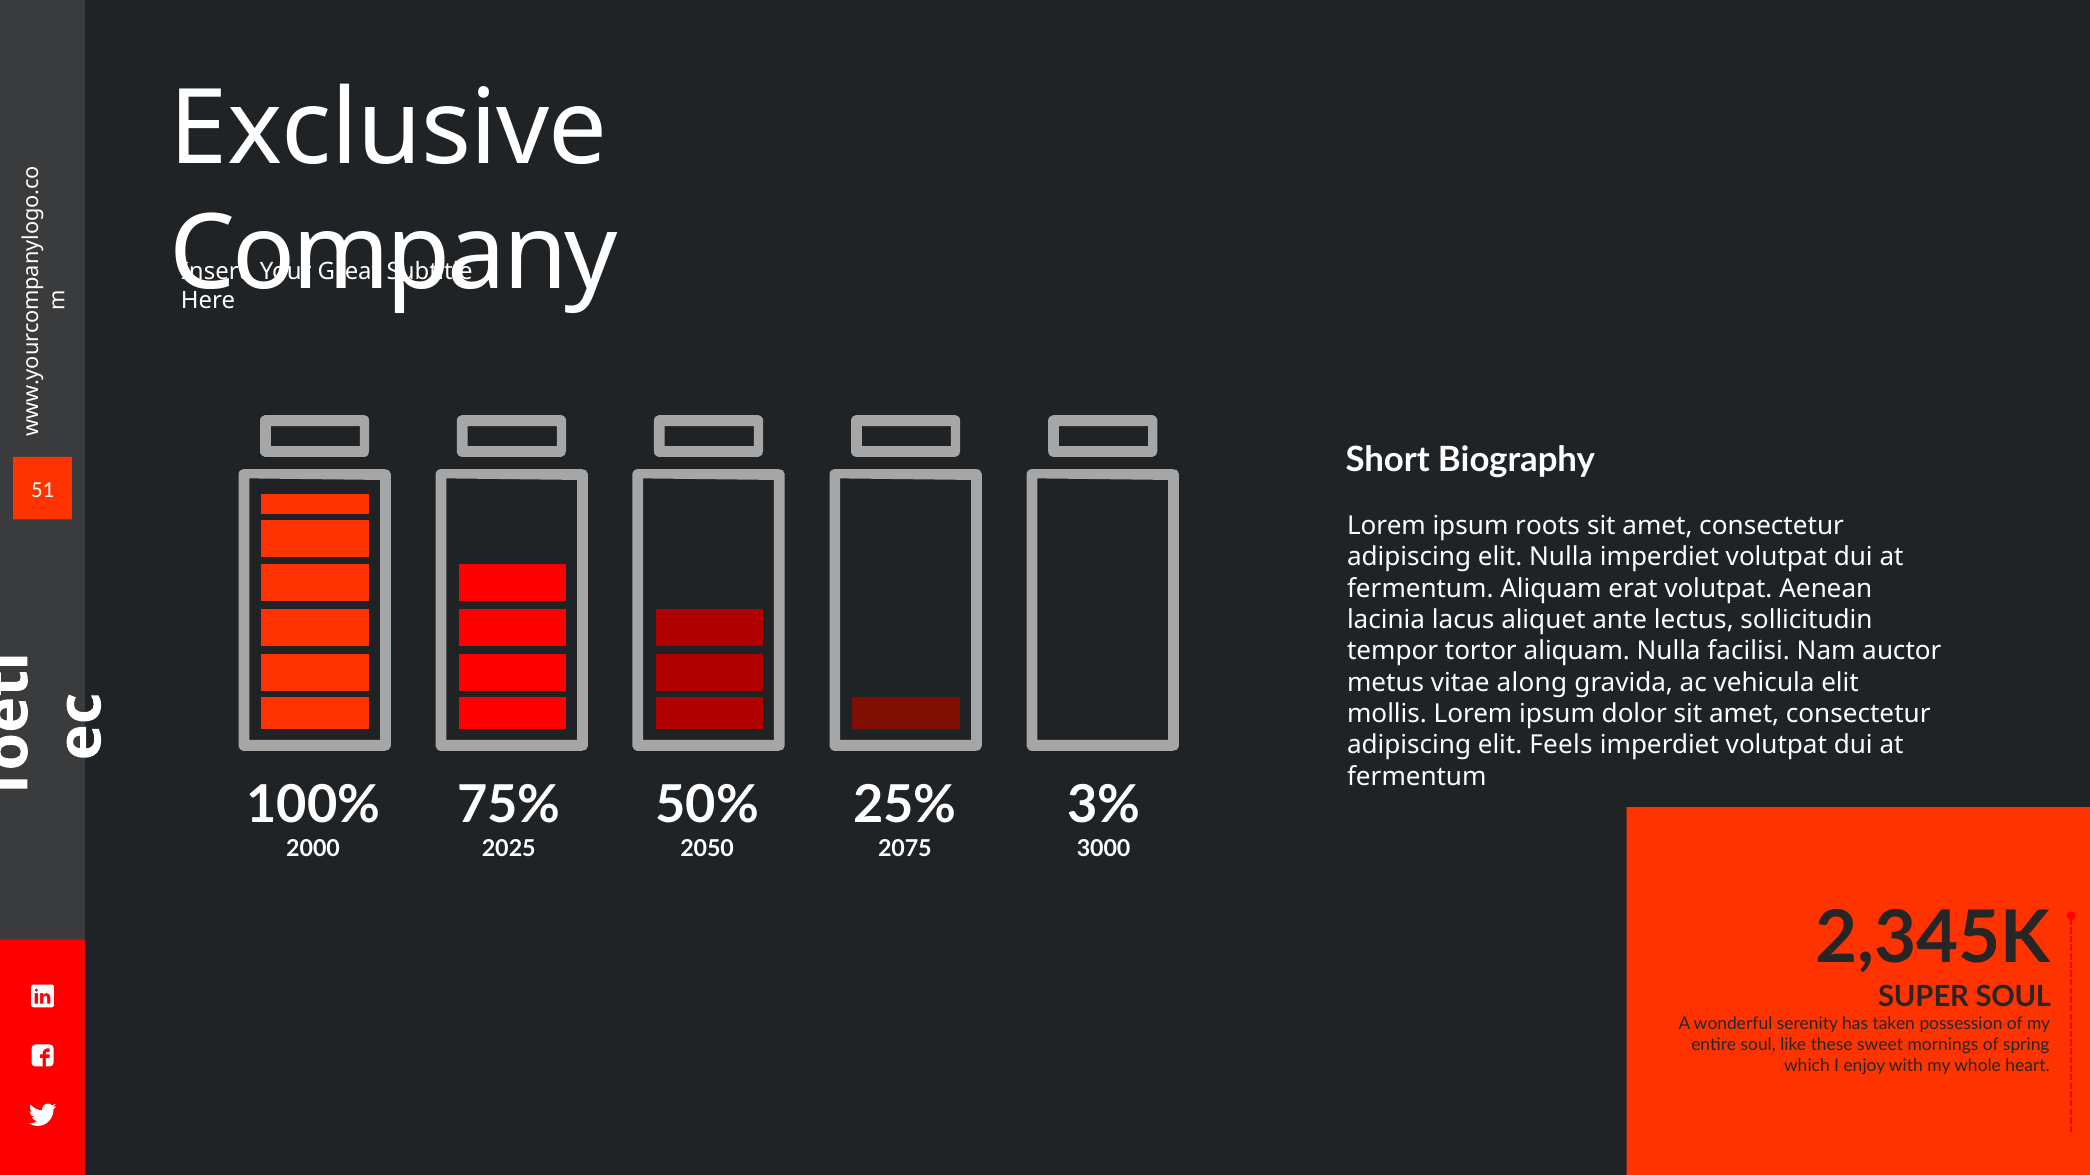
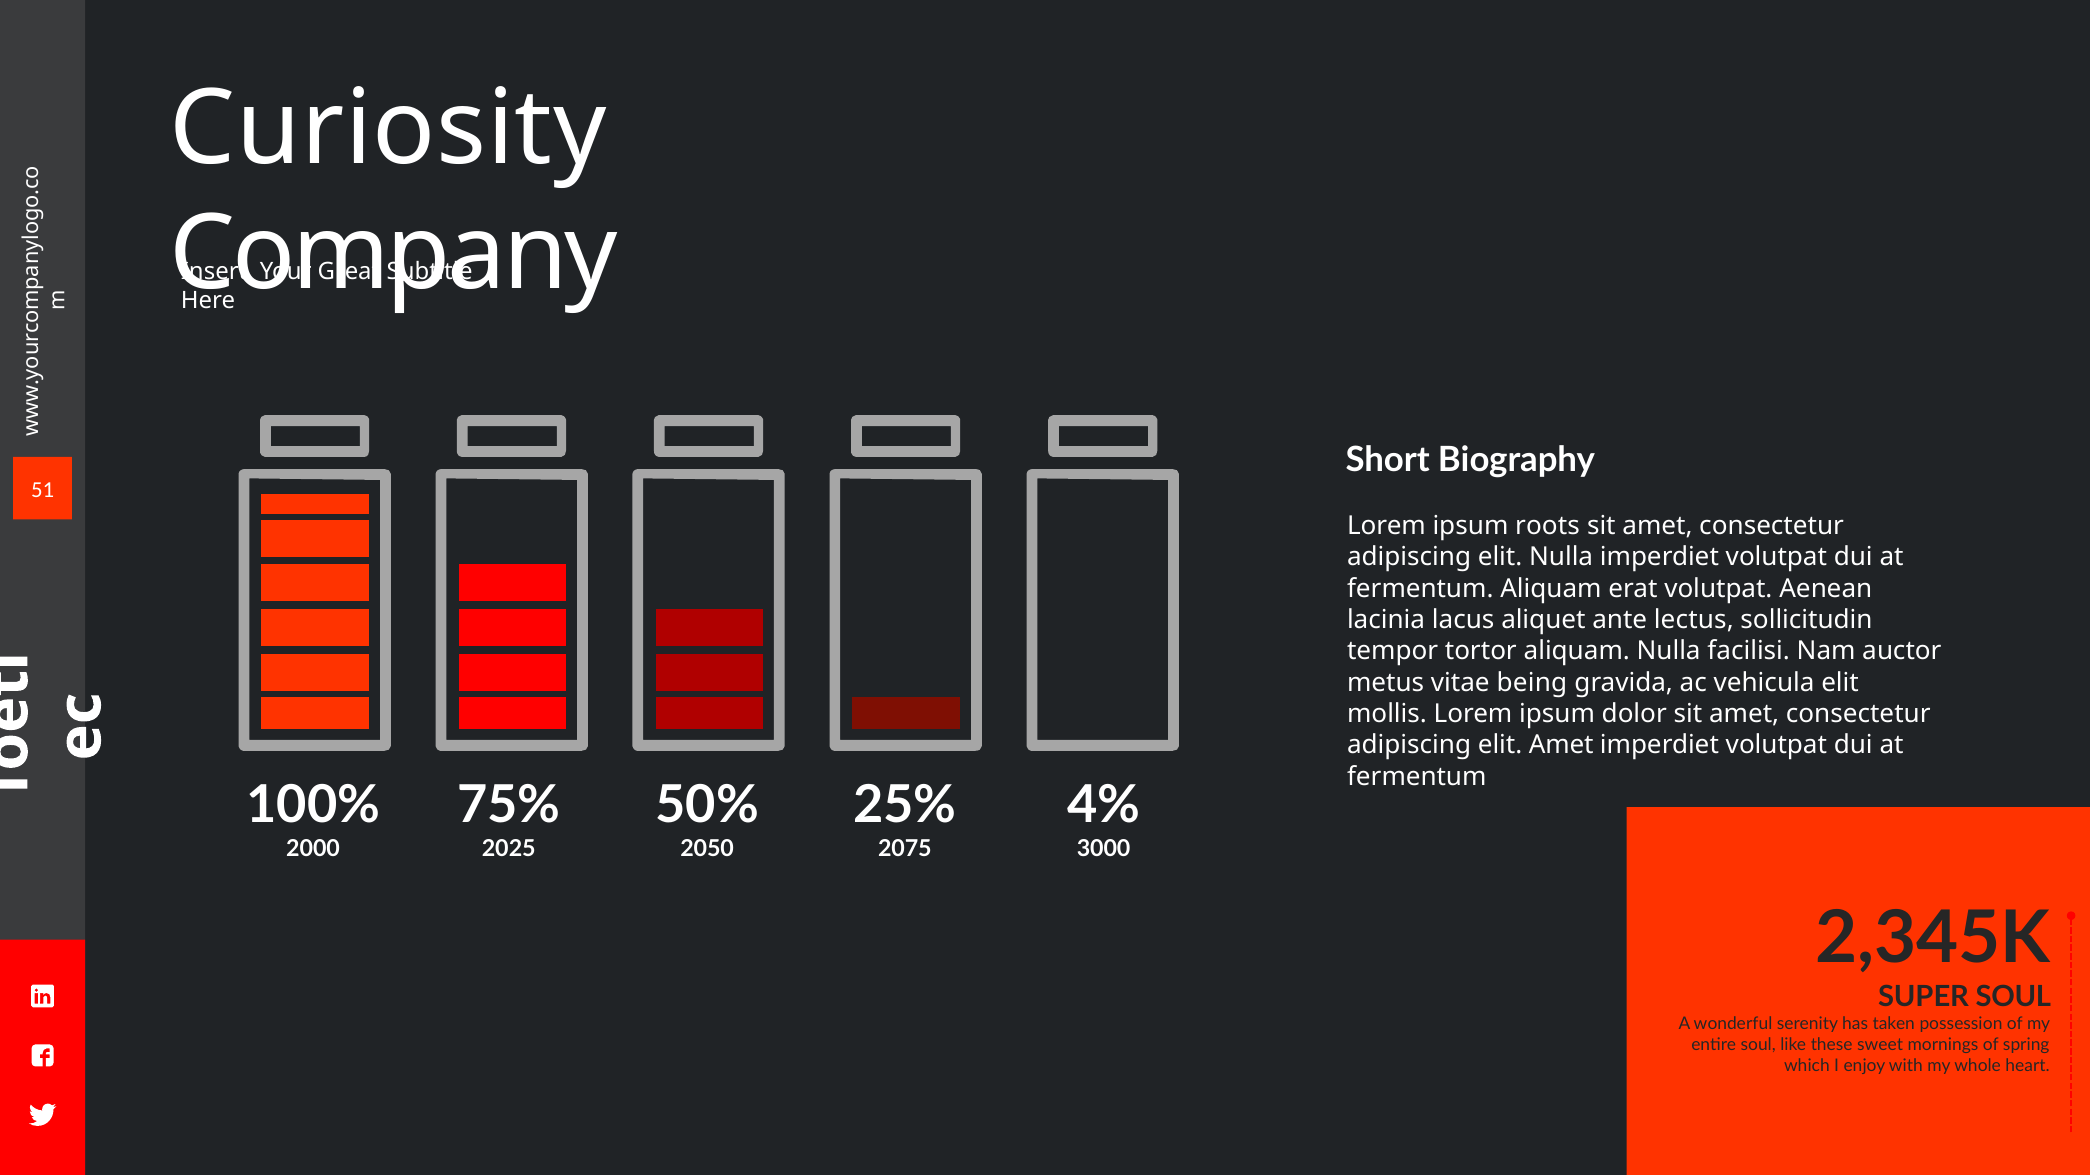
Exclusive: Exclusive -> Curiosity
along: along -> being
elit Feels: Feels -> Amet
3%: 3% -> 4%
